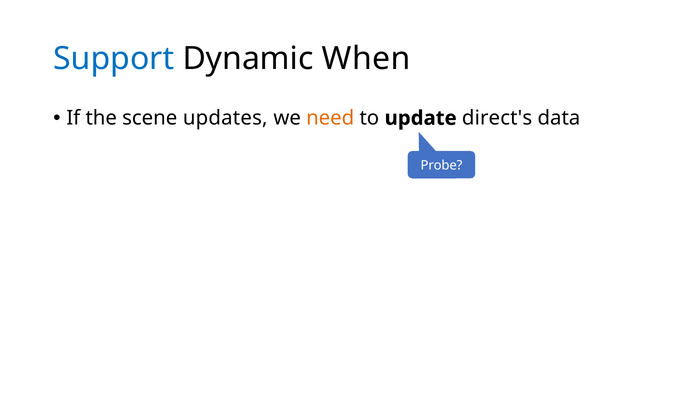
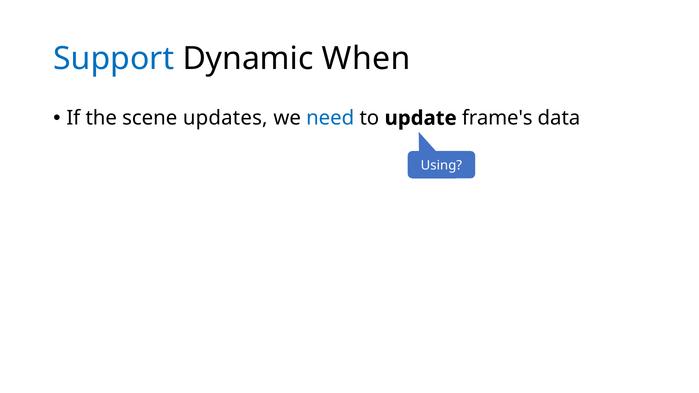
need colour: orange -> blue
direct's: direct's -> frame's
Probe: Probe -> Using
